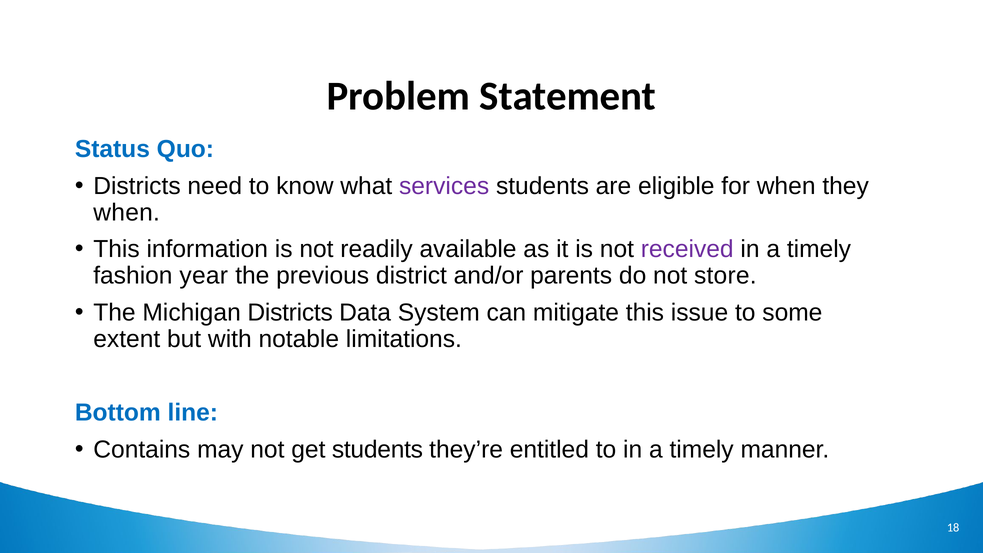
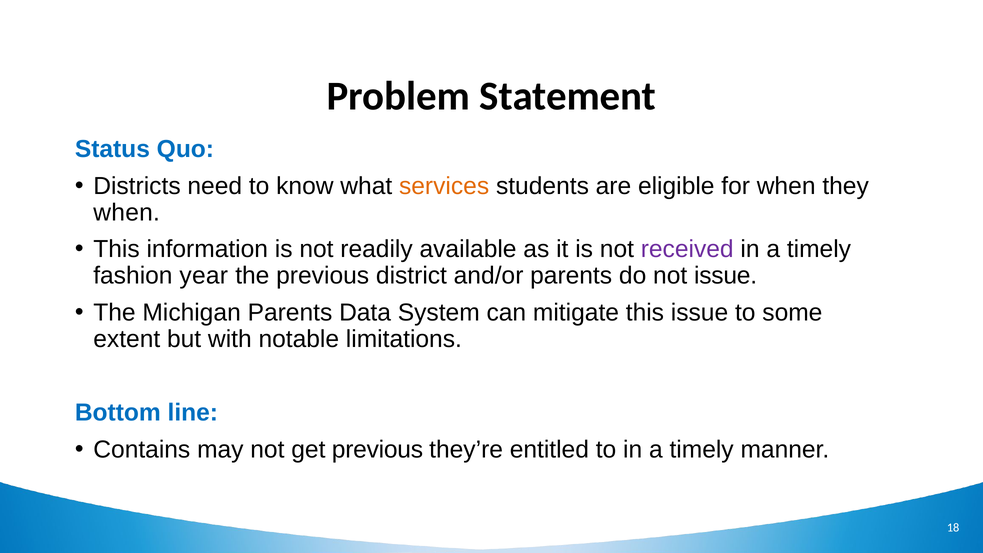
services colour: purple -> orange
not store: store -> issue
Michigan Districts: Districts -> Parents
get students: students -> previous
